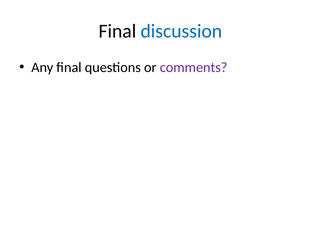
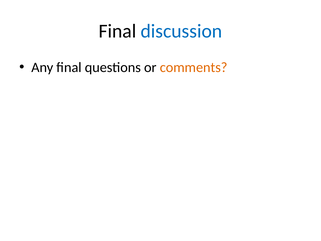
comments colour: purple -> orange
